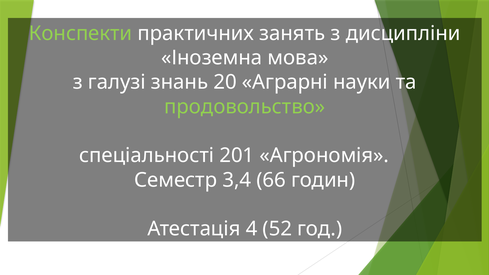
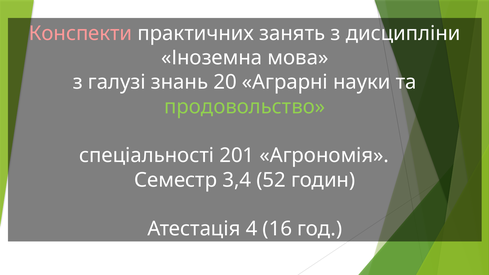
Конспекти colour: light green -> pink
66: 66 -> 52
52: 52 -> 16
